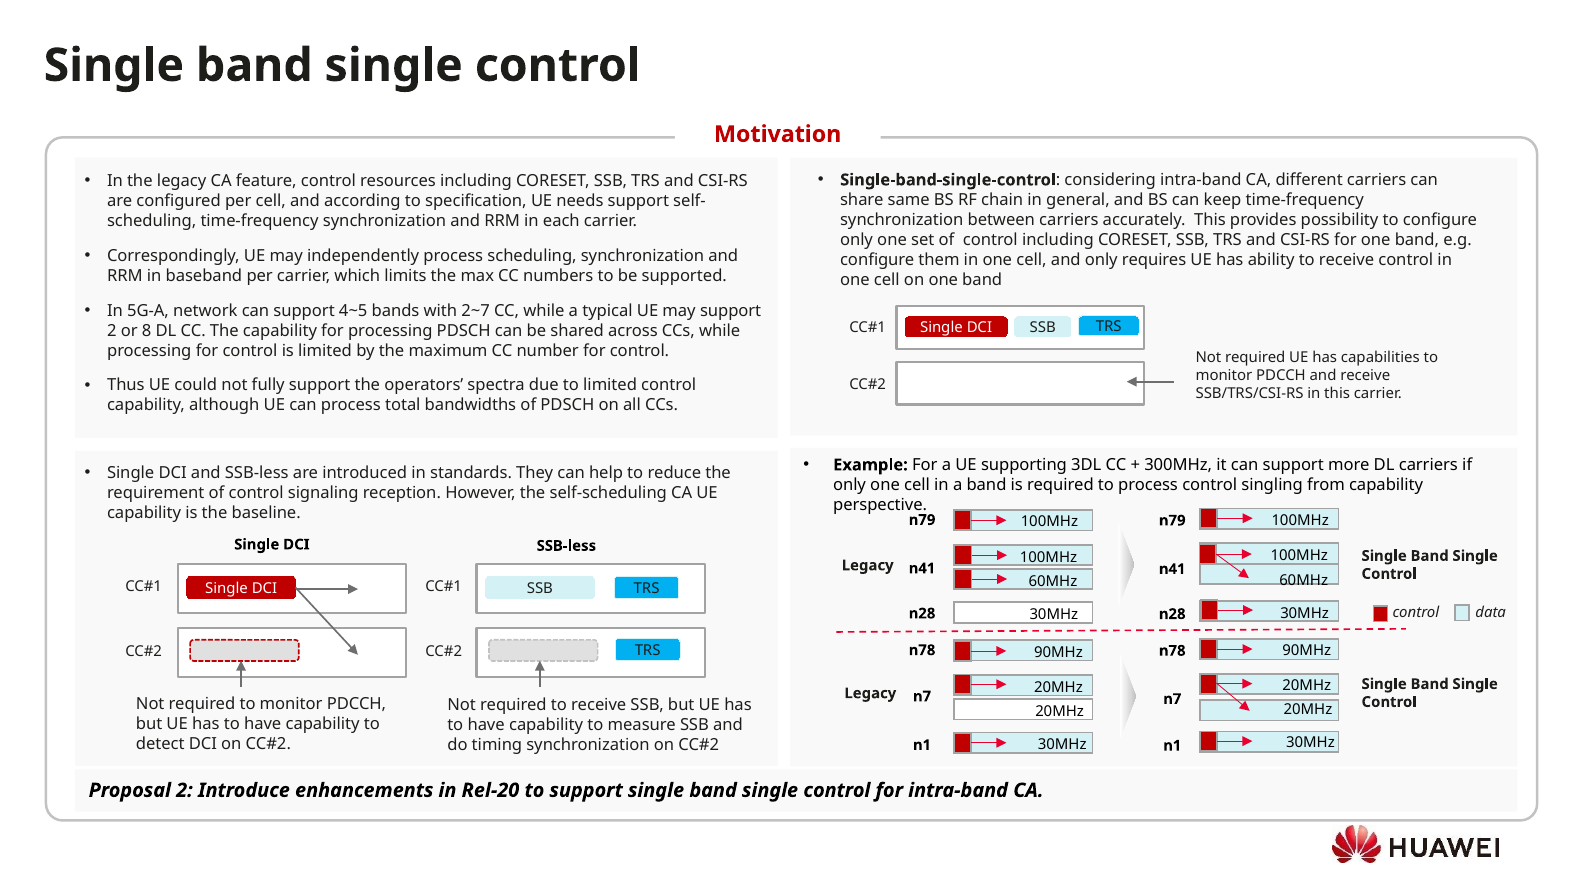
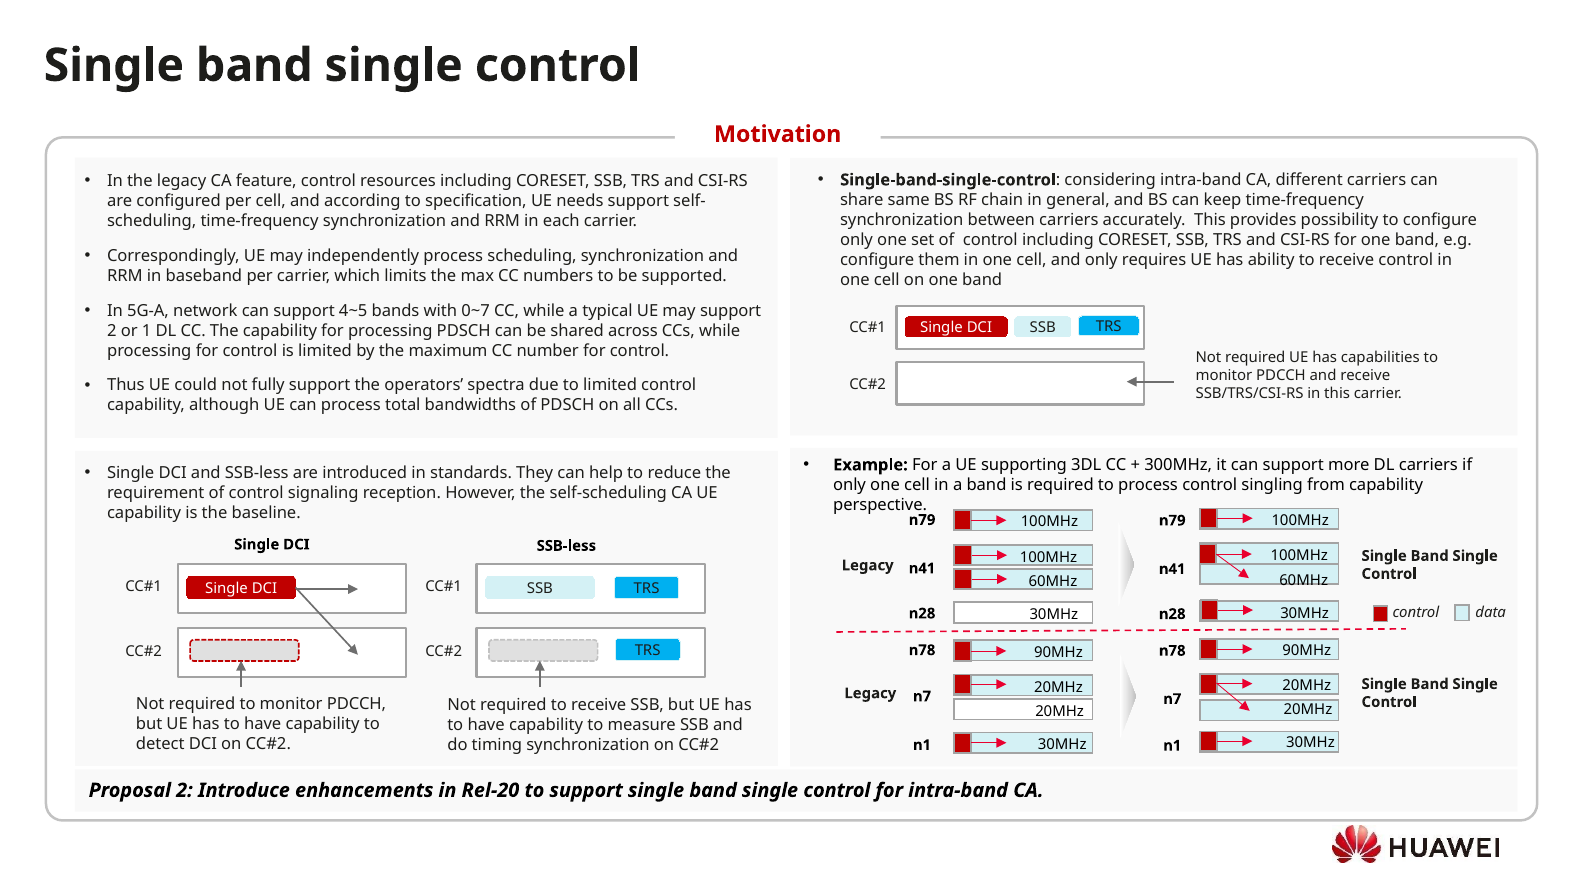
2~7: 2~7 -> 0~7
8: 8 -> 1
